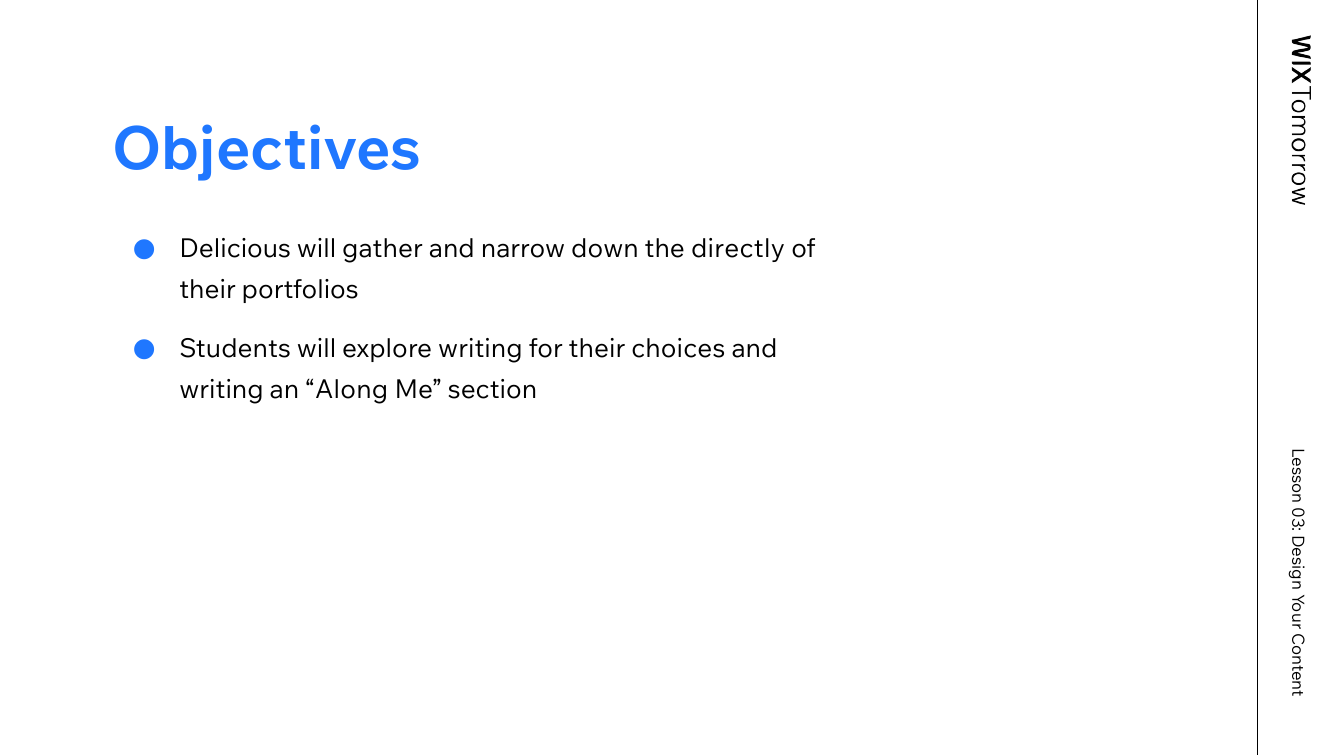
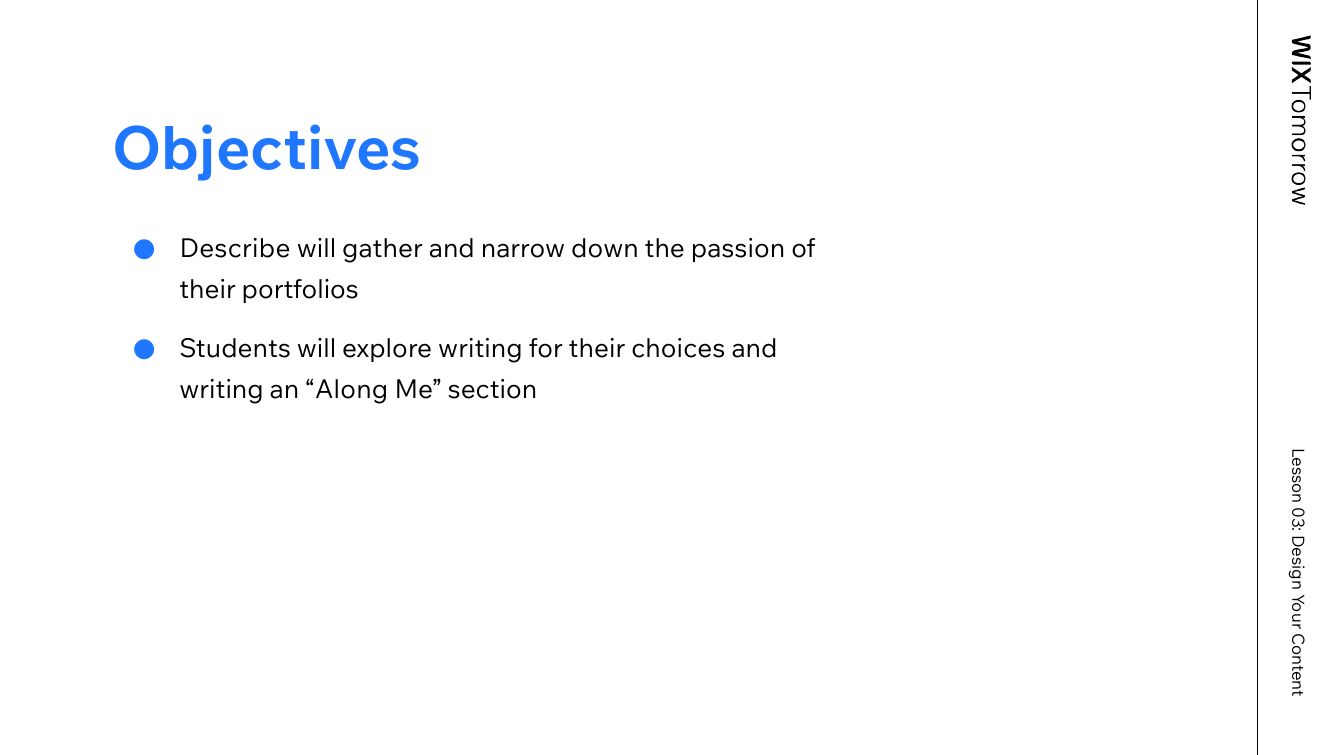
Delicious: Delicious -> Describe
directly: directly -> passion
